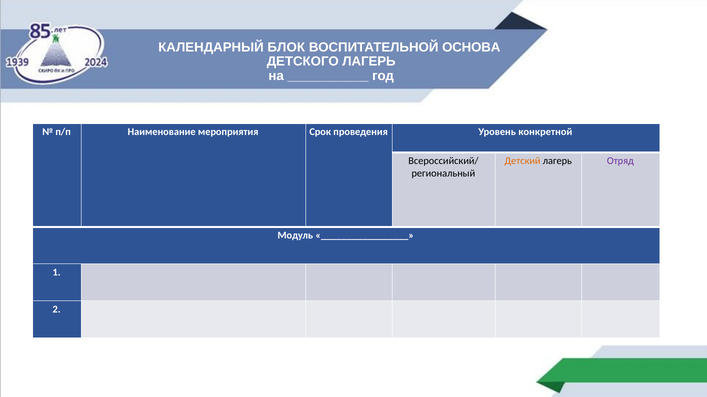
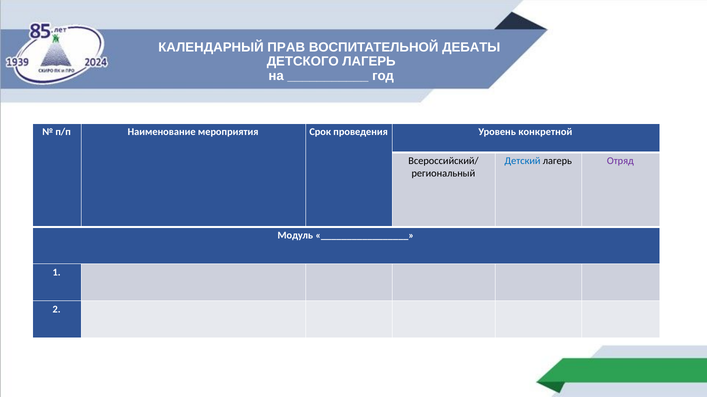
БЛОК: БЛОК -> ПРАВ
ОСНОВА: ОСНОВА -> ДЕБАТЫ
Детский colour: orange -> blue
